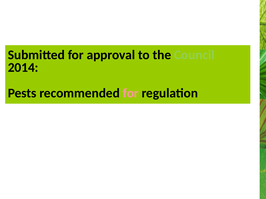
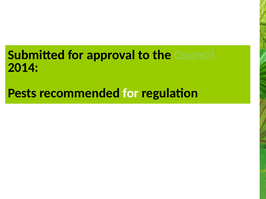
for at (131, 93) colour: pink -> white
